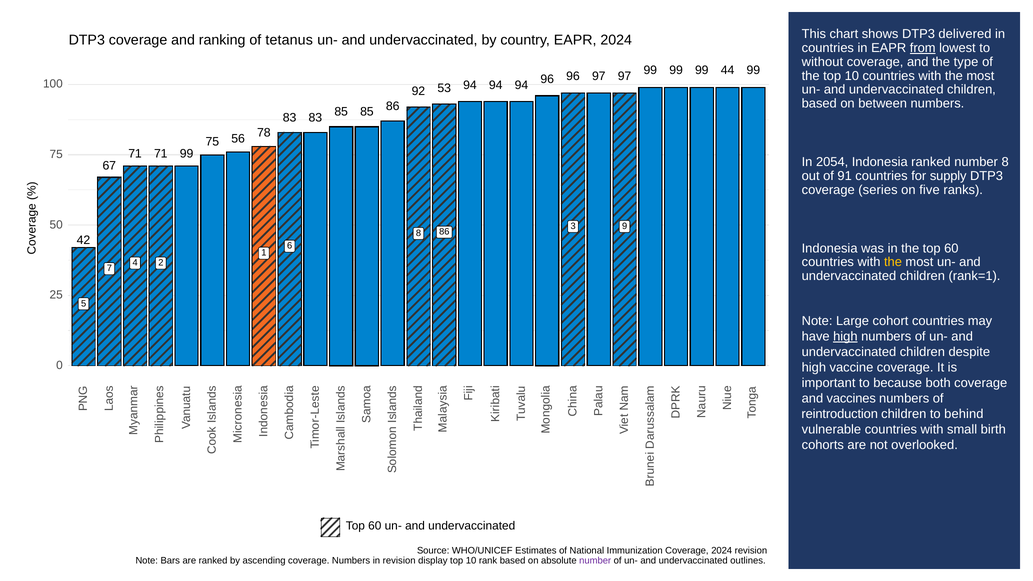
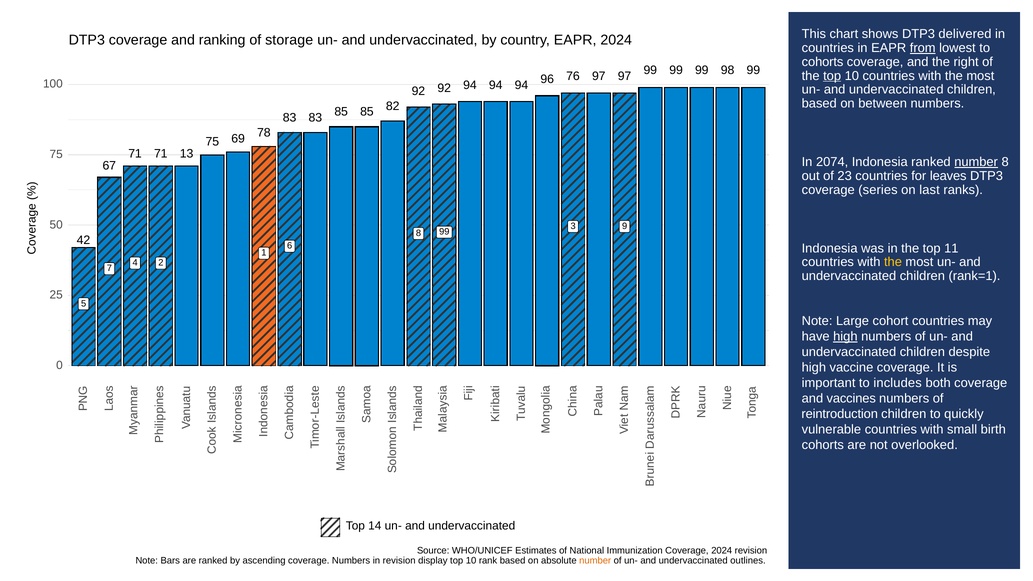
tetanus: tetanus -> storage
without at (822, 62): without -> cohorts
type: type -> right
44: 44 -> 98
top at (832, 76) underline: none -> present
92 53: 53 -> 92
96 96: 96 -> 76
85 86: 86 -> 82
56: 56 -> 69
71 99: 99 -> 13
2054: 2054 -> 2074
number at (976, 162) underline: none -> present
91: 91 -> 23
supply: supply -> leaves
five: five -> last
8 86: 86 -> 99
the top 60: 60 -> 11
because: because -> includes
behind: behind -> quickly
60 at (375, 526): 60 -> 14
number at (595, 561) colour: purple -> orange
